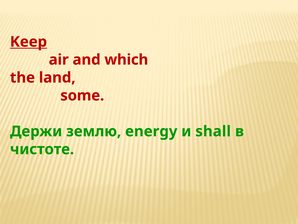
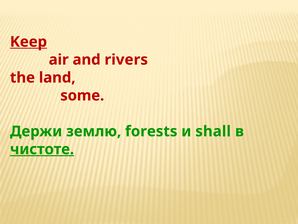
which: which -> rivers
energy: energy -> forests
чистоте underline: none -> present
